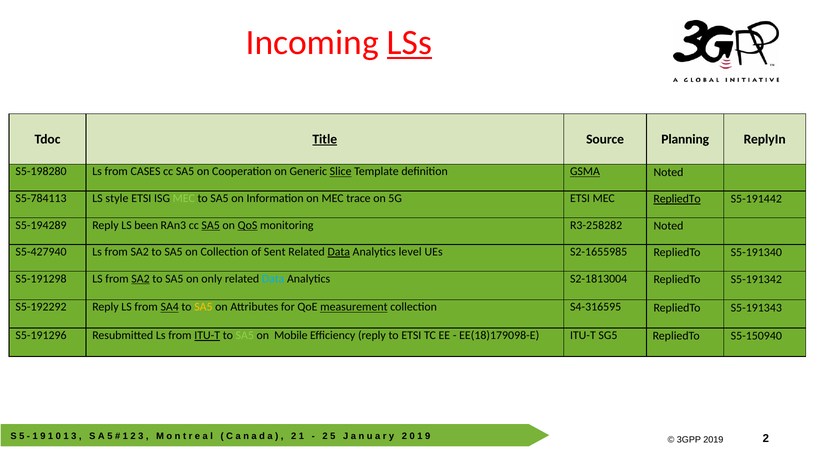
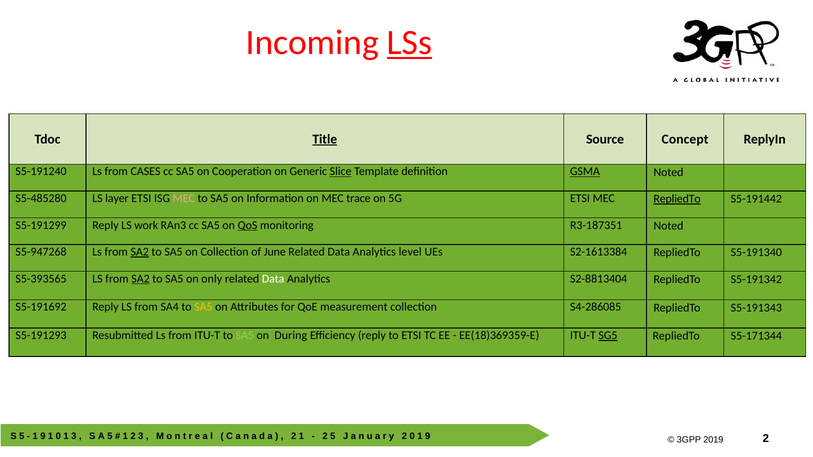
Planning: Planning -> Concept
S5-198280: S5-198280 -> S5-191240
S5-784113: S5-784113 -> S5-485280
style: style -> layer
MEC at (184, 198) colour: light green -> pink
S5-194289: S5-194289 -> S5-191299
been: been -> work
SA5 at (211, 225) underline: present -> none
R3-258282: R3-258282 -> R3-187351
S5-427940: S5-427940 -> S5-947268
SA2 at (140, 252) underline: none -> present
Sent: Sent -> June
Data at (339, 252) underline: present -> none
S2-1655985: S2-1655985 -> S2-1613384
S5-191298: S5-191298 -> S5-393565
Data at (273, 279) colour: light blue -> white
S2-1813004: S2-1813004 -> S2-8813404
S5-192292: S5-192292 -> S5-191692
SA4 underline: present -> none
measurement underline: present -> none
S4-316595: S4-316595 -> S4-286085
S5-191296: S5-191296 -> S5-191293
ITU-T at (207, 336) underline: present -> none
Mobile: Mobile -> During
EE(18)179098-E: EE(18)179098-E -> EE(18)369359-E
SG5 underline: none -> present
S5-150940: S5-150940 -> S5-171344
